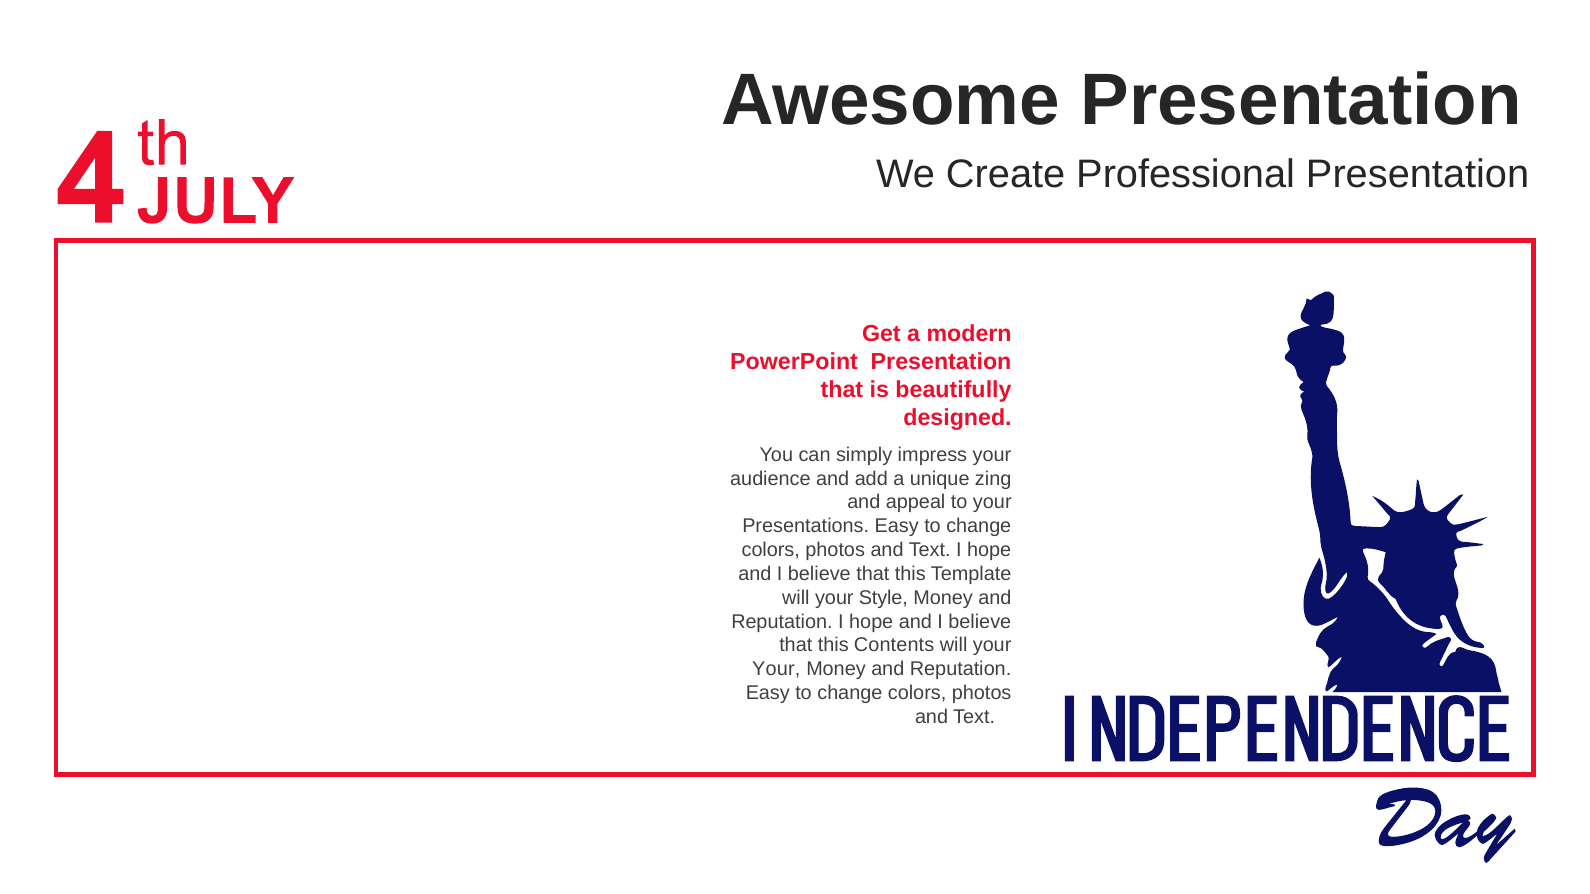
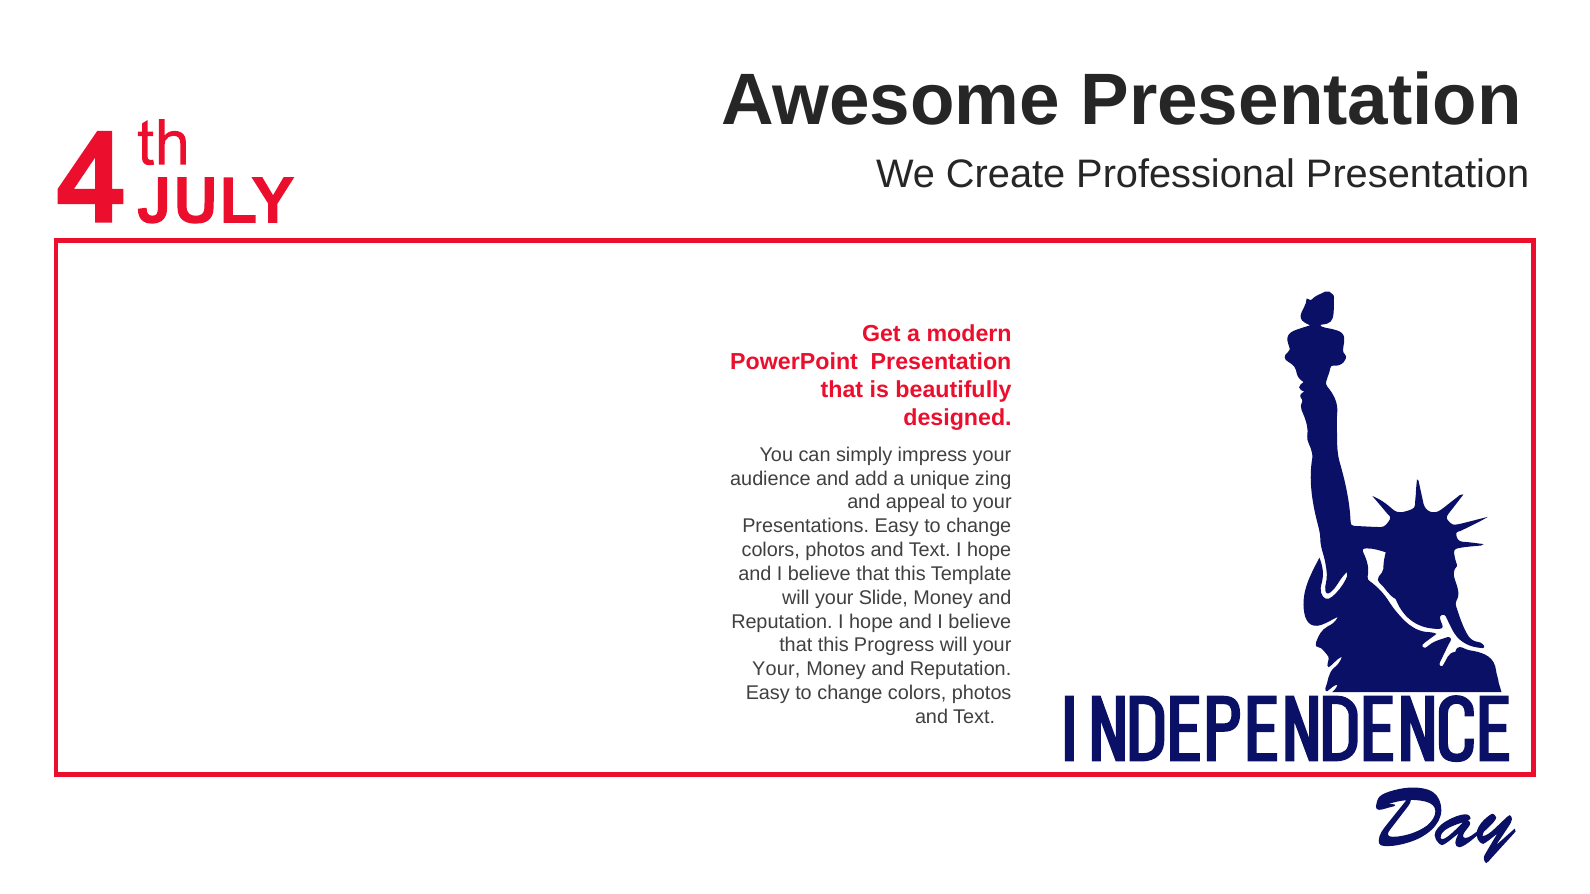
Style: Style -> Slide
Contents: Contents -> Progress
